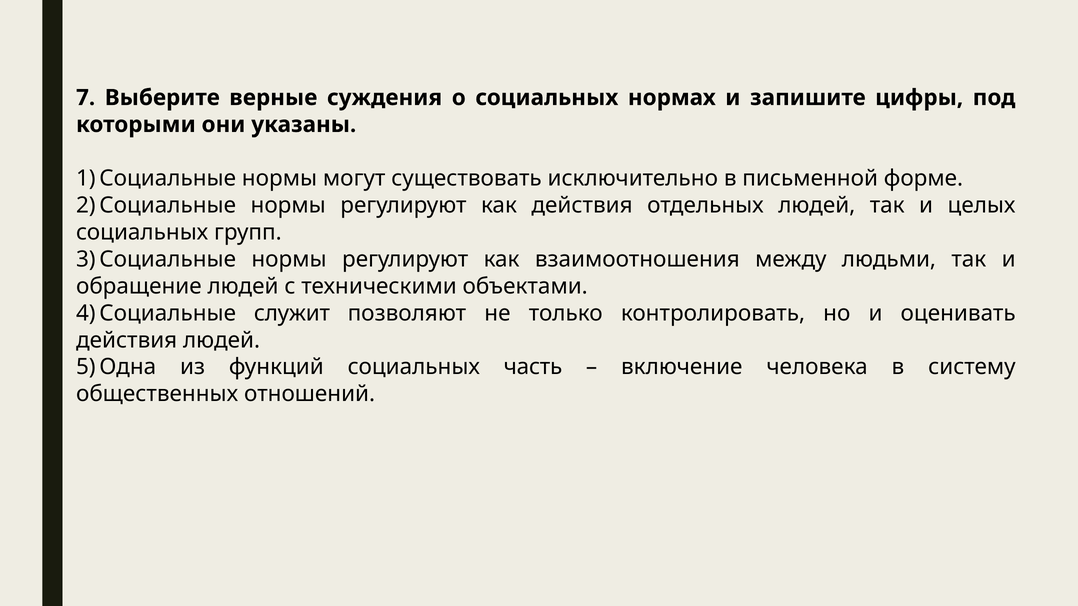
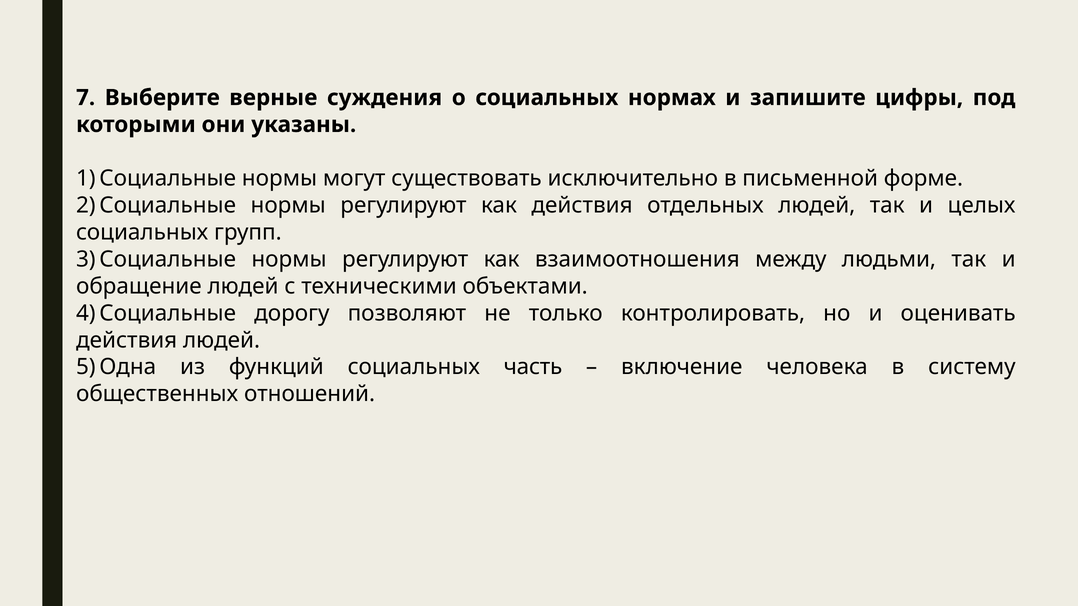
служит: служит -> дорогу
